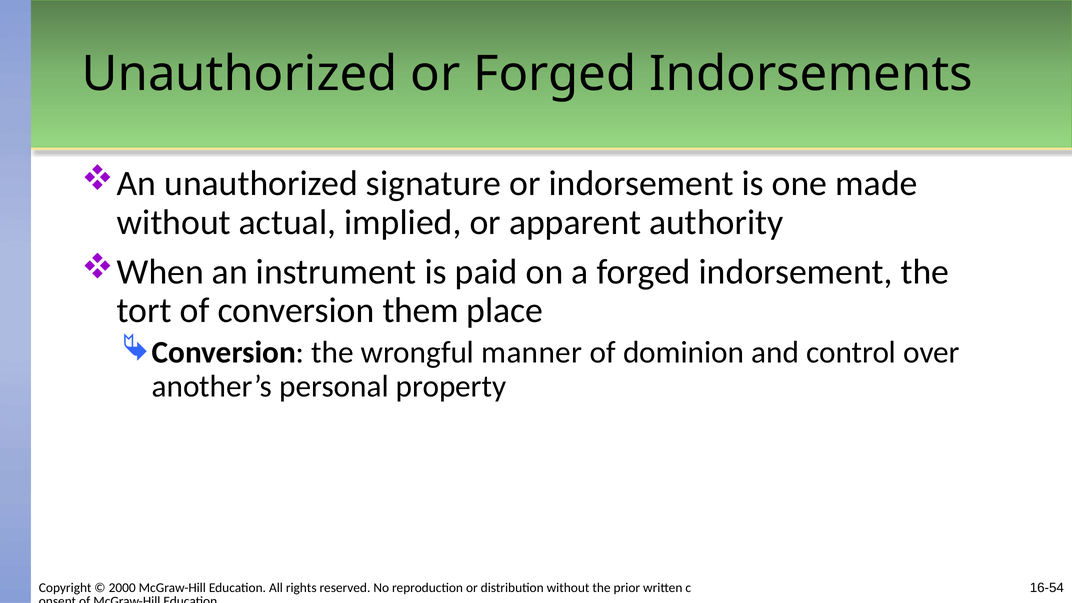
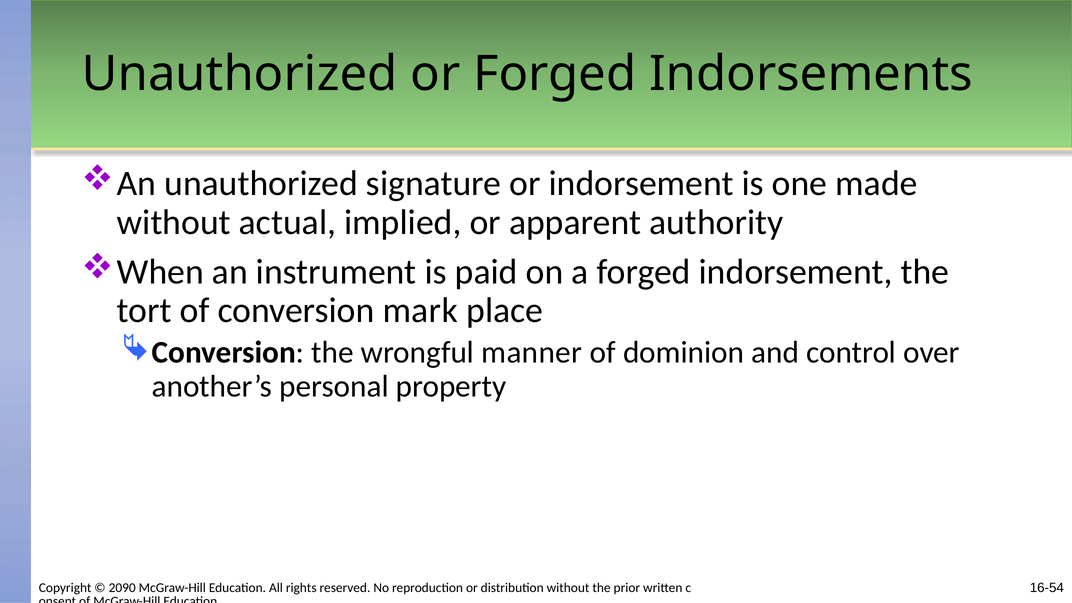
them: them -> mark
2000: 2000 -> 2090
